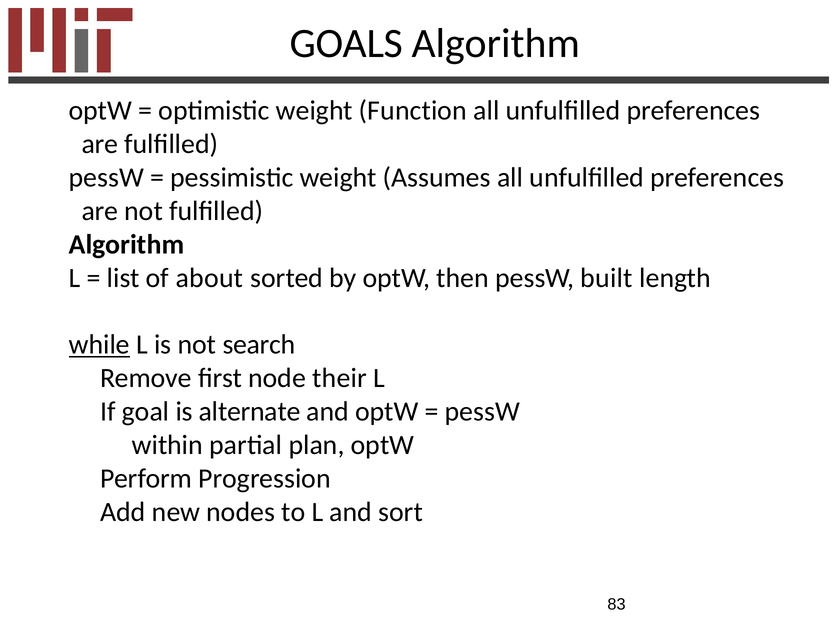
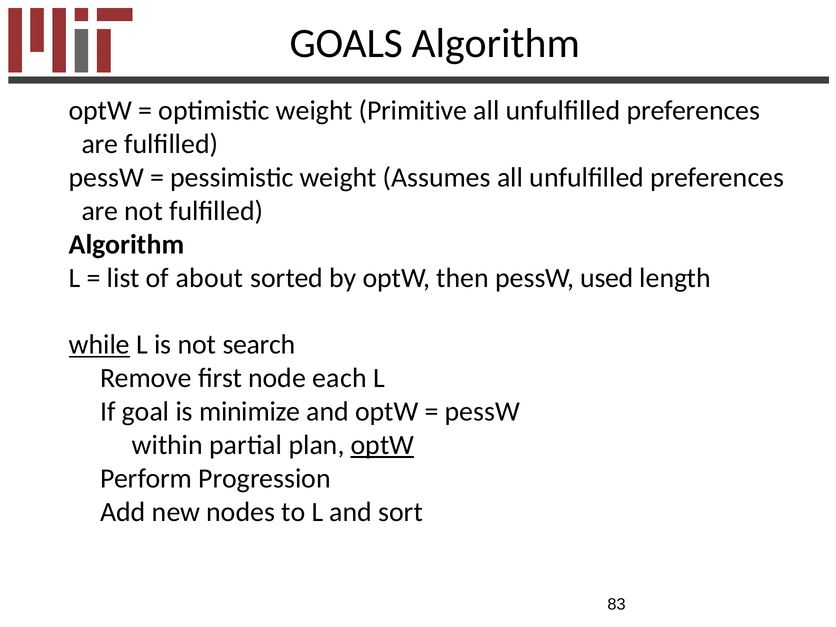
Function: Function -> Primitive
built: built -> used
their: their -> each
alternate: alternate -> minimize
optW at (382, 445) underline: none -> present
